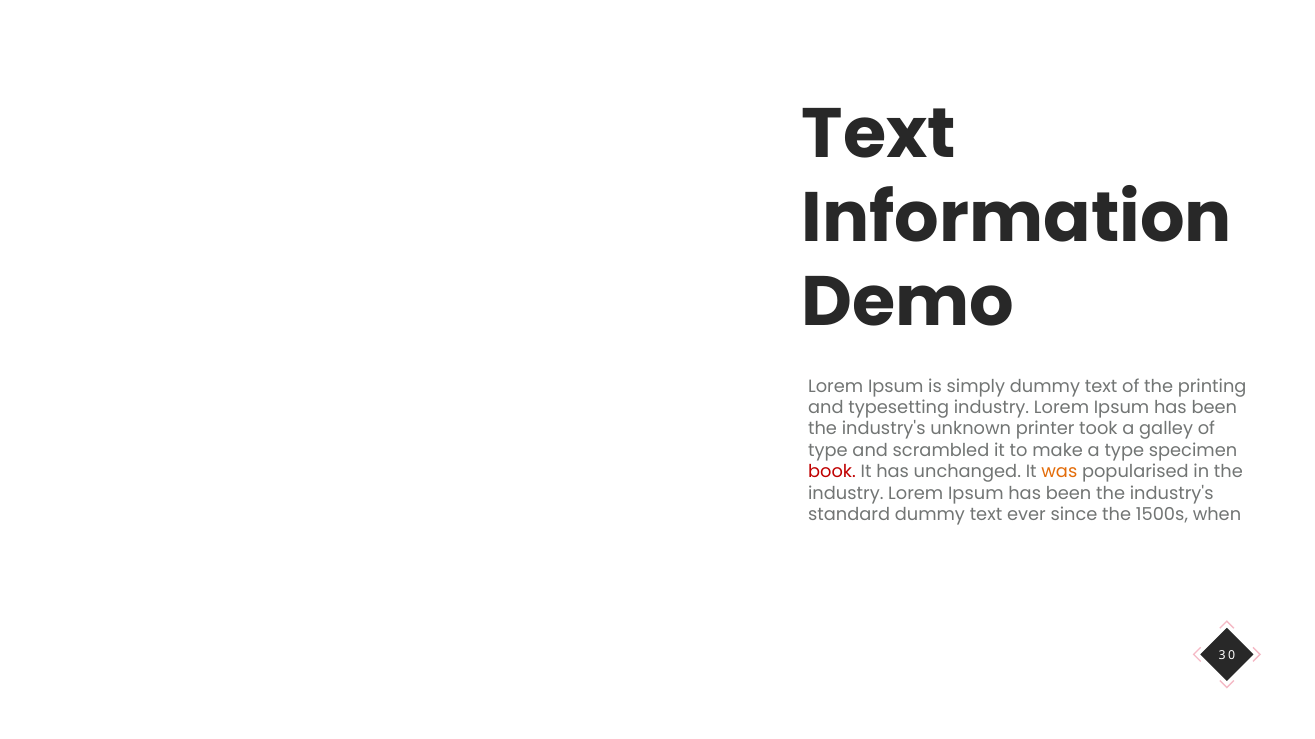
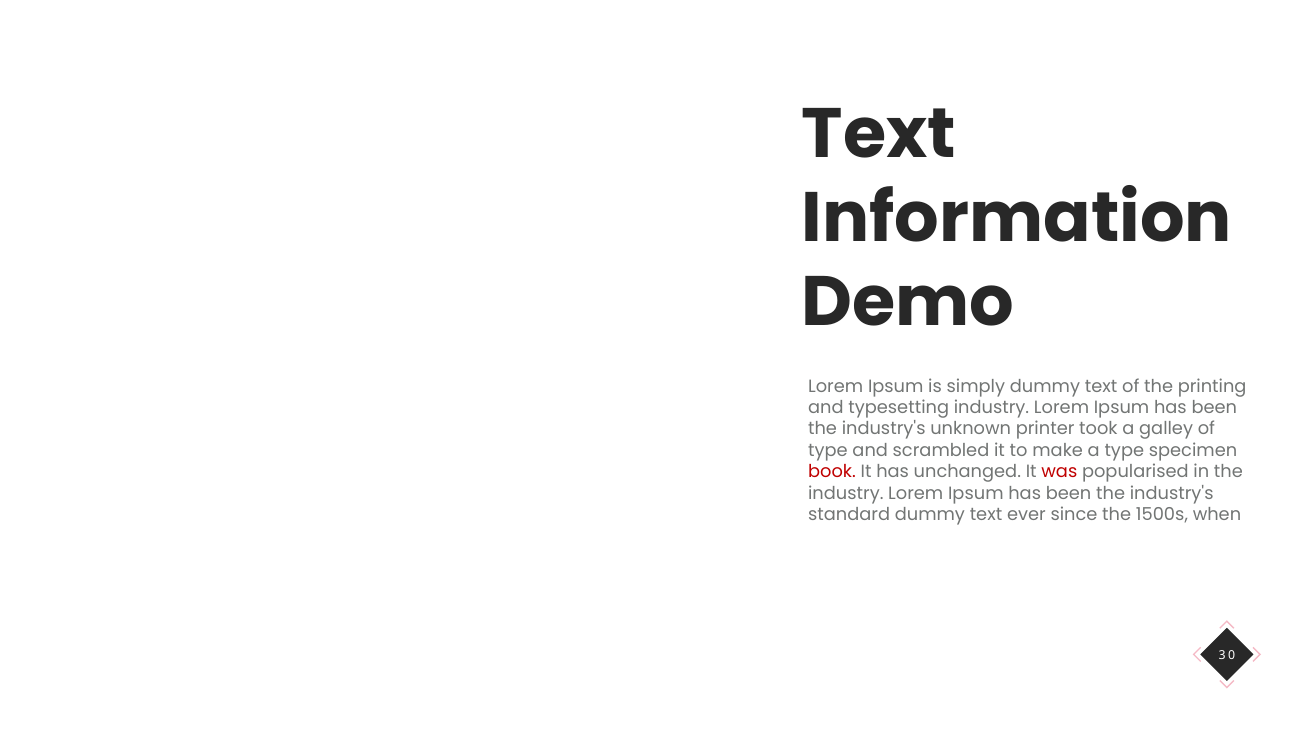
was colour: orange -> red
